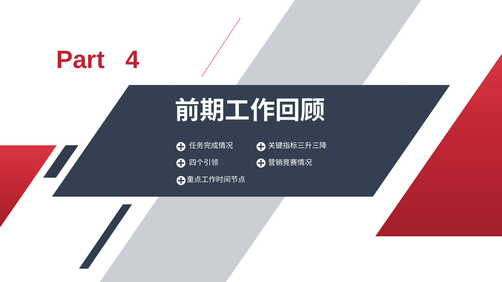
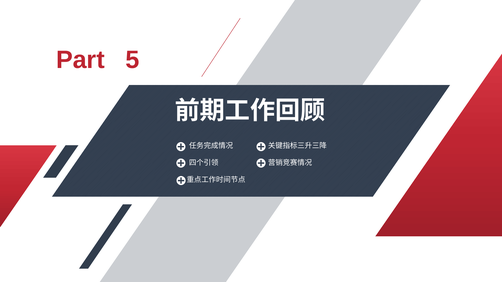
4: 4 -> 5
